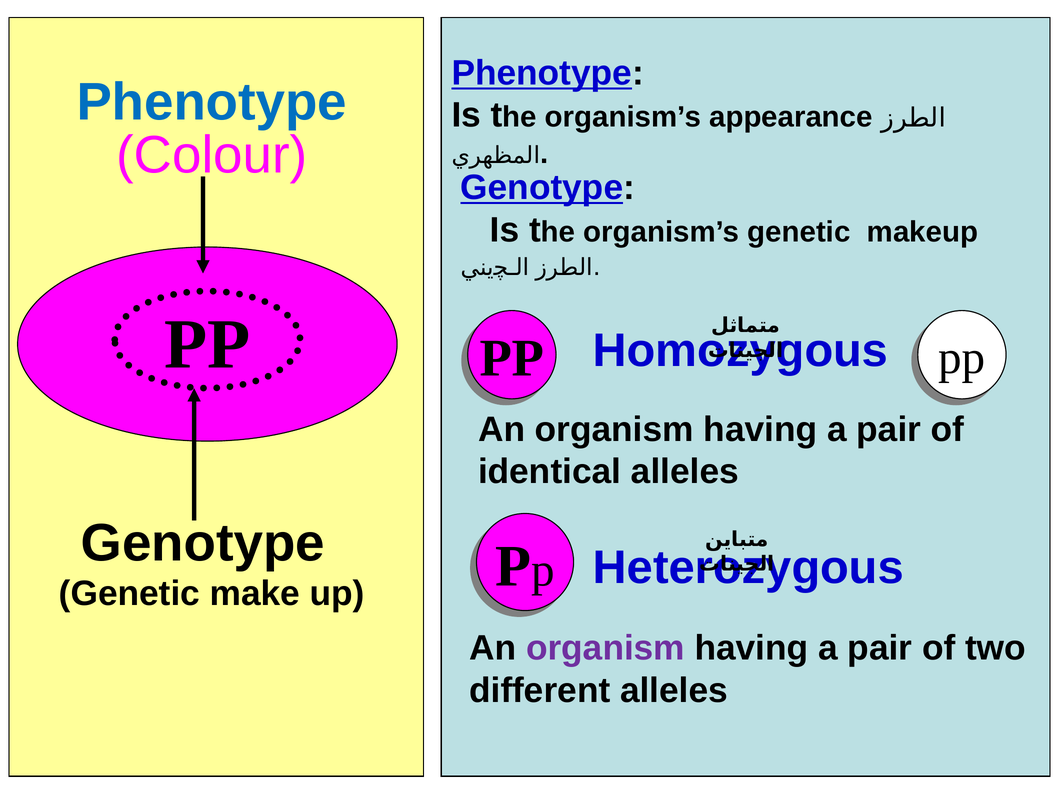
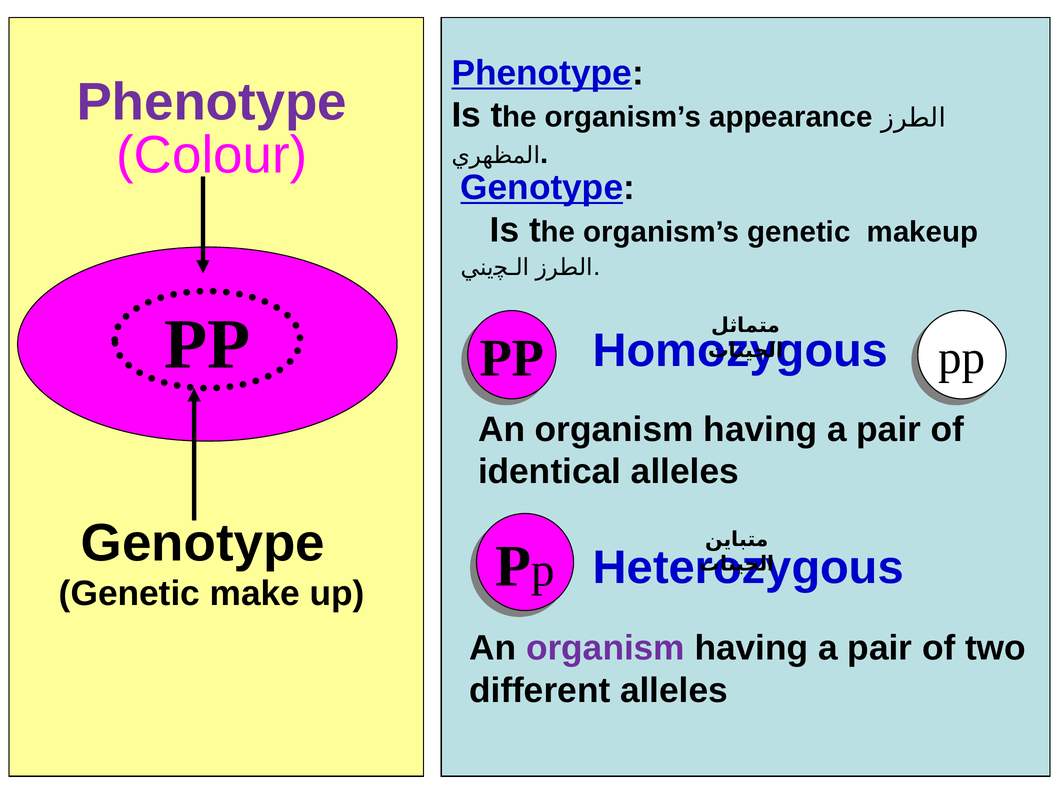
Phenotype at (212, 102) colour: blue -> purple
